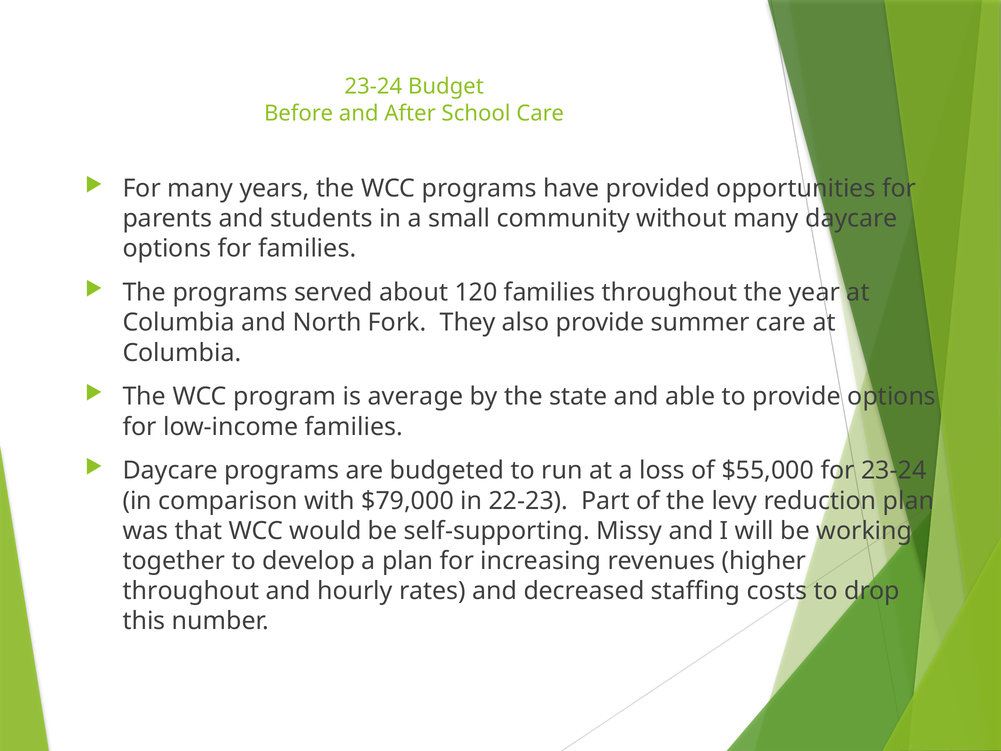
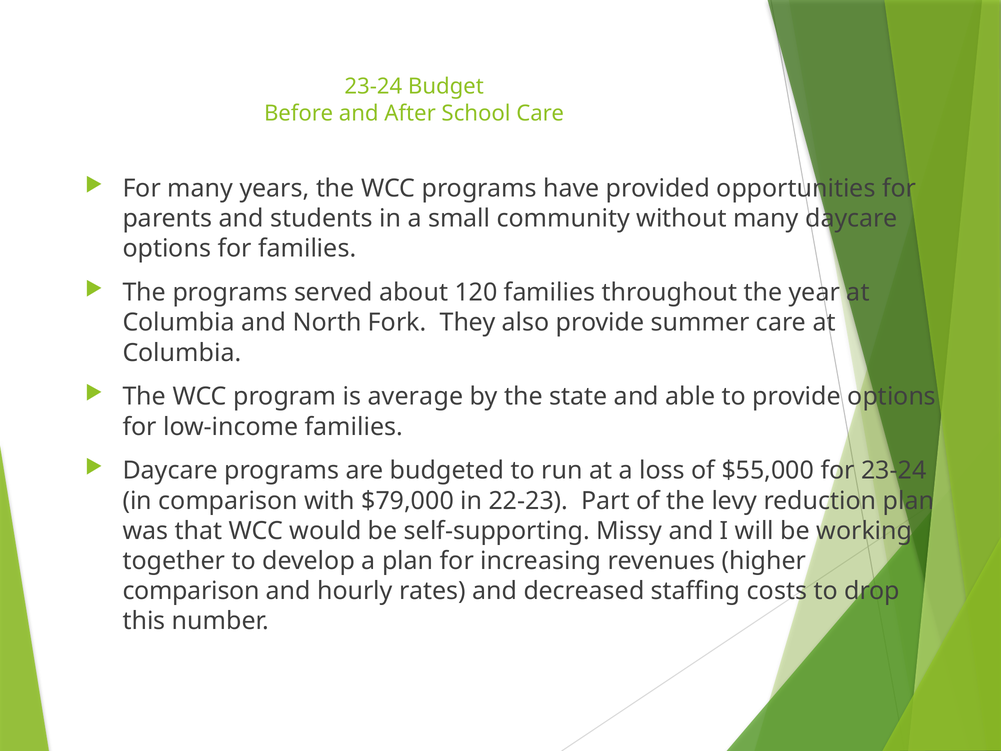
throughout at (191, 591): throughout -> comparison
